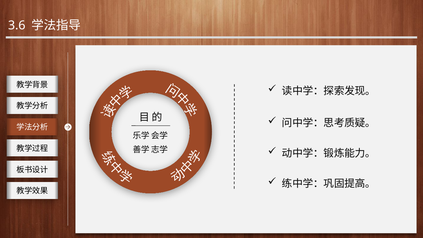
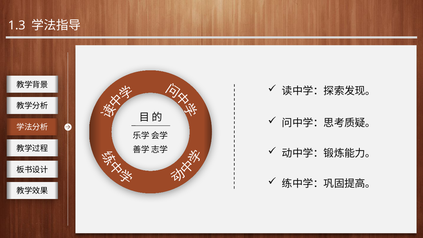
3.6: 3.6 -> 1.3
